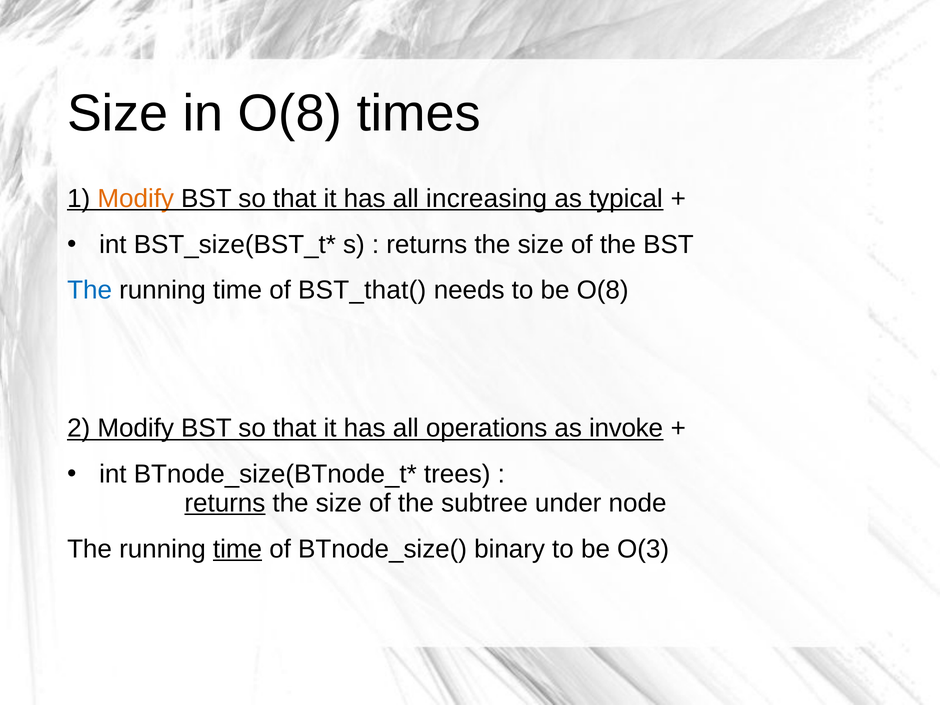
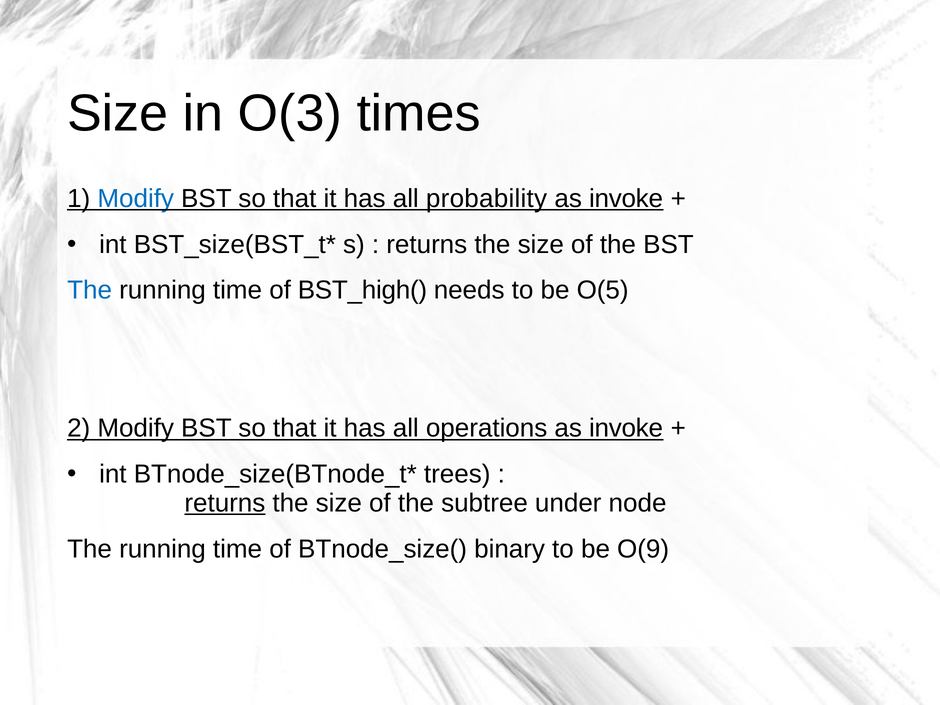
in O(8: O(8 -> O(3
Modify at (136, 198) colour: orange -> blue
increasing: increasing -> probability
typical at (626, 198): typical -> invoke
BST_that(: BST_that( -> BST_high(
be O(8: O(8 -> O(5
time at (238, 549) underline: present -> none
O(3: O(3 -> O(9
